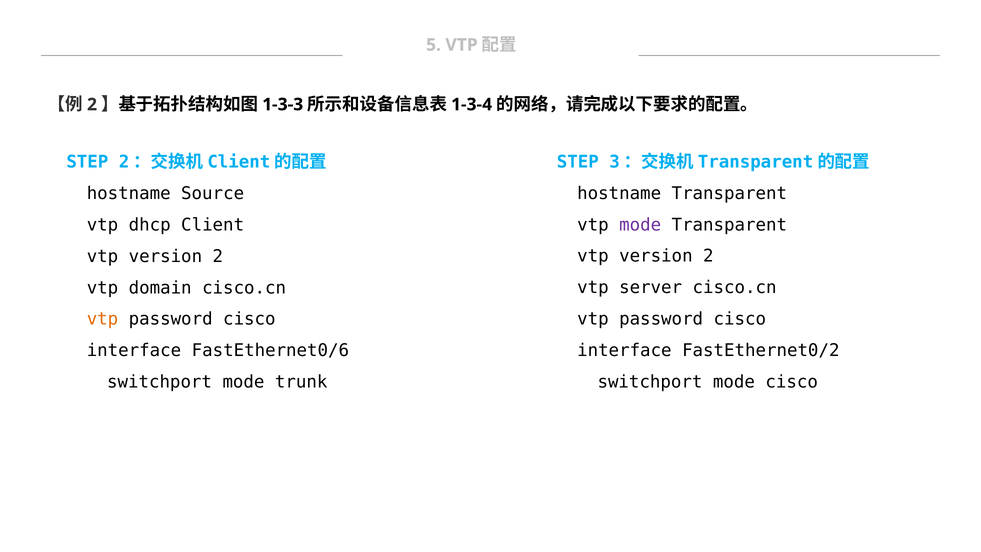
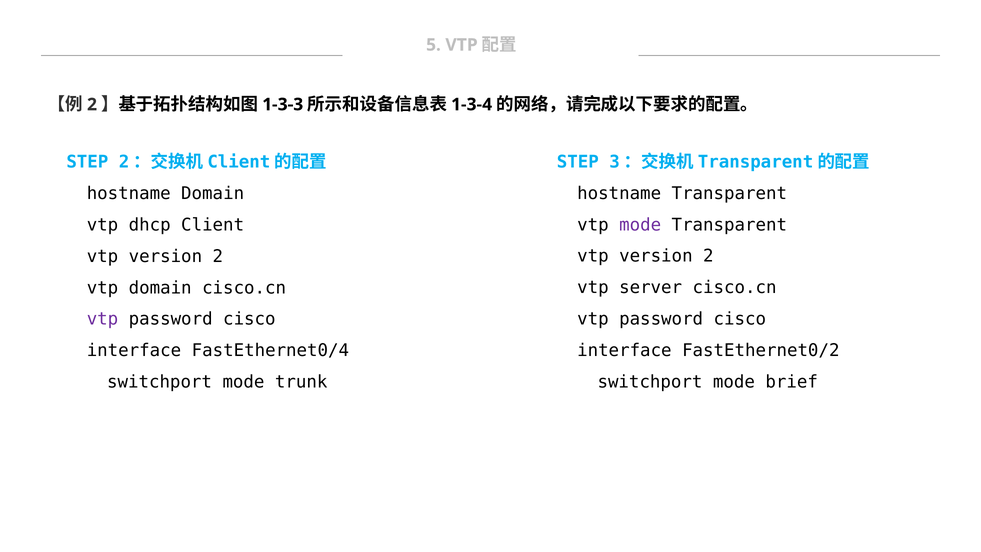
hostname Source: Source -> Domain
vtp at (102, 319) colour: orange -> purple
FastEthernet0/6: FastEthernet0/6 -> FastEthernet0/4
mode cisco: cisco -> brief
